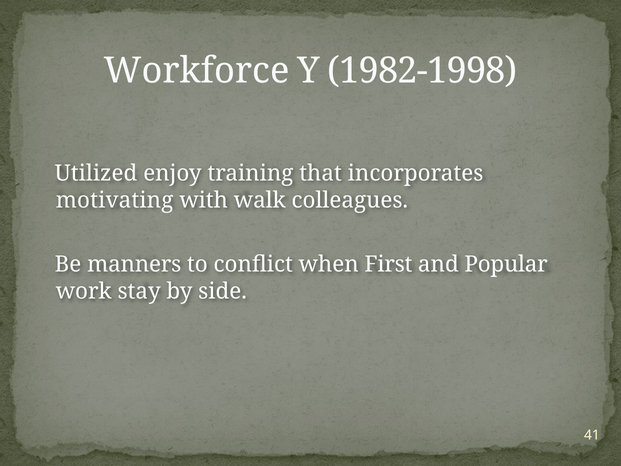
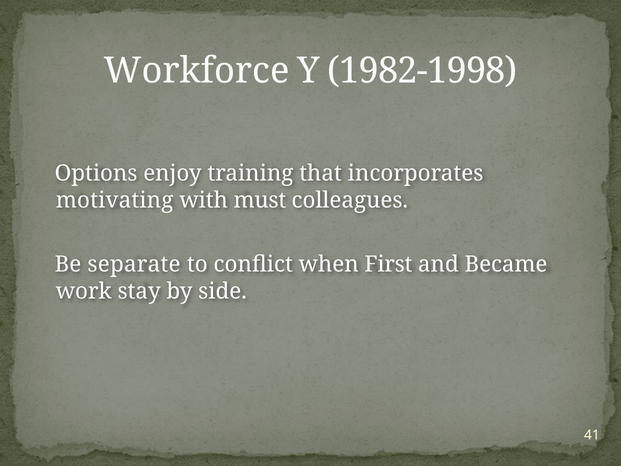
Utilized: Utilized -> Options
walk: walk -> must
manners: manners -> separate
Popular: Popular -> Became
